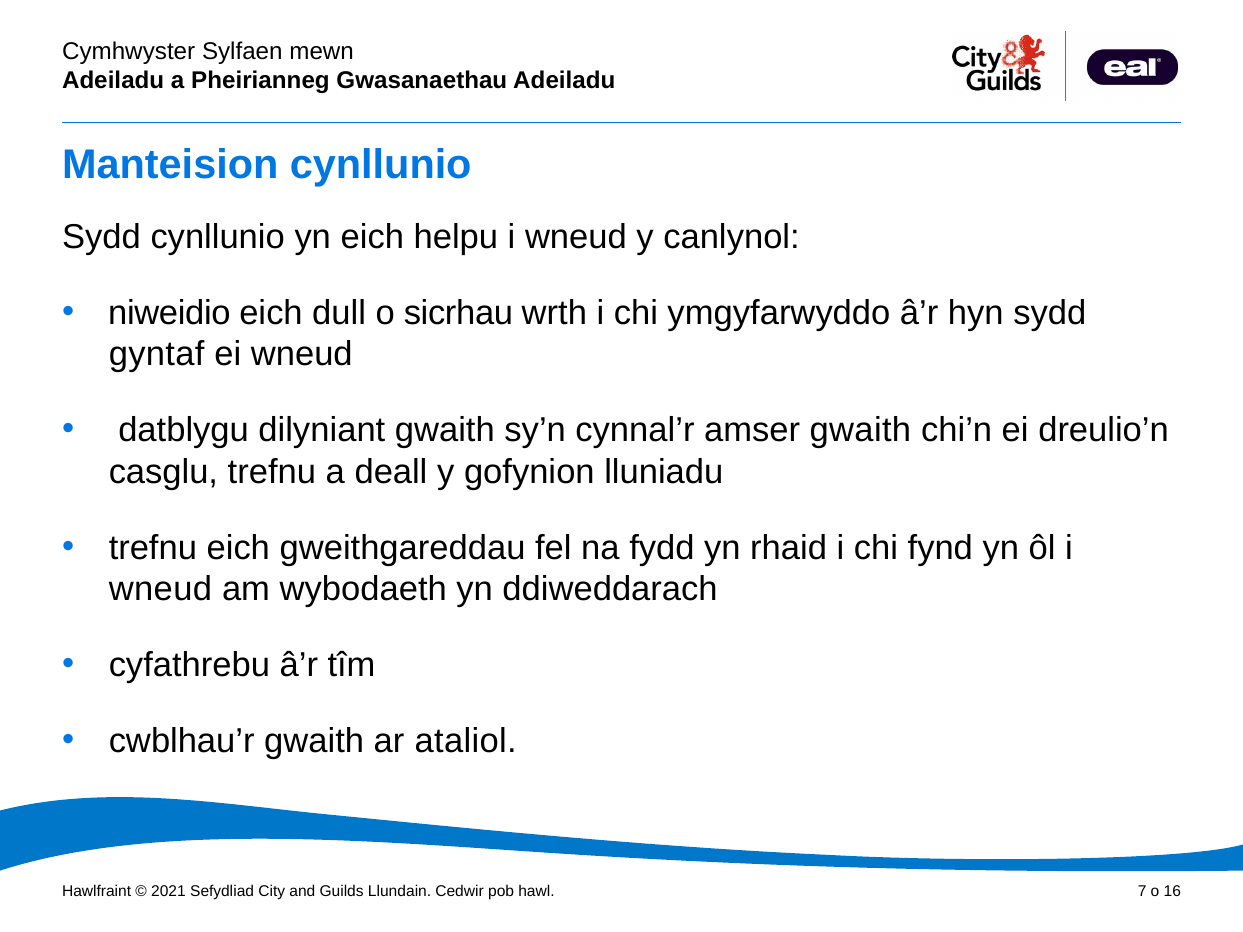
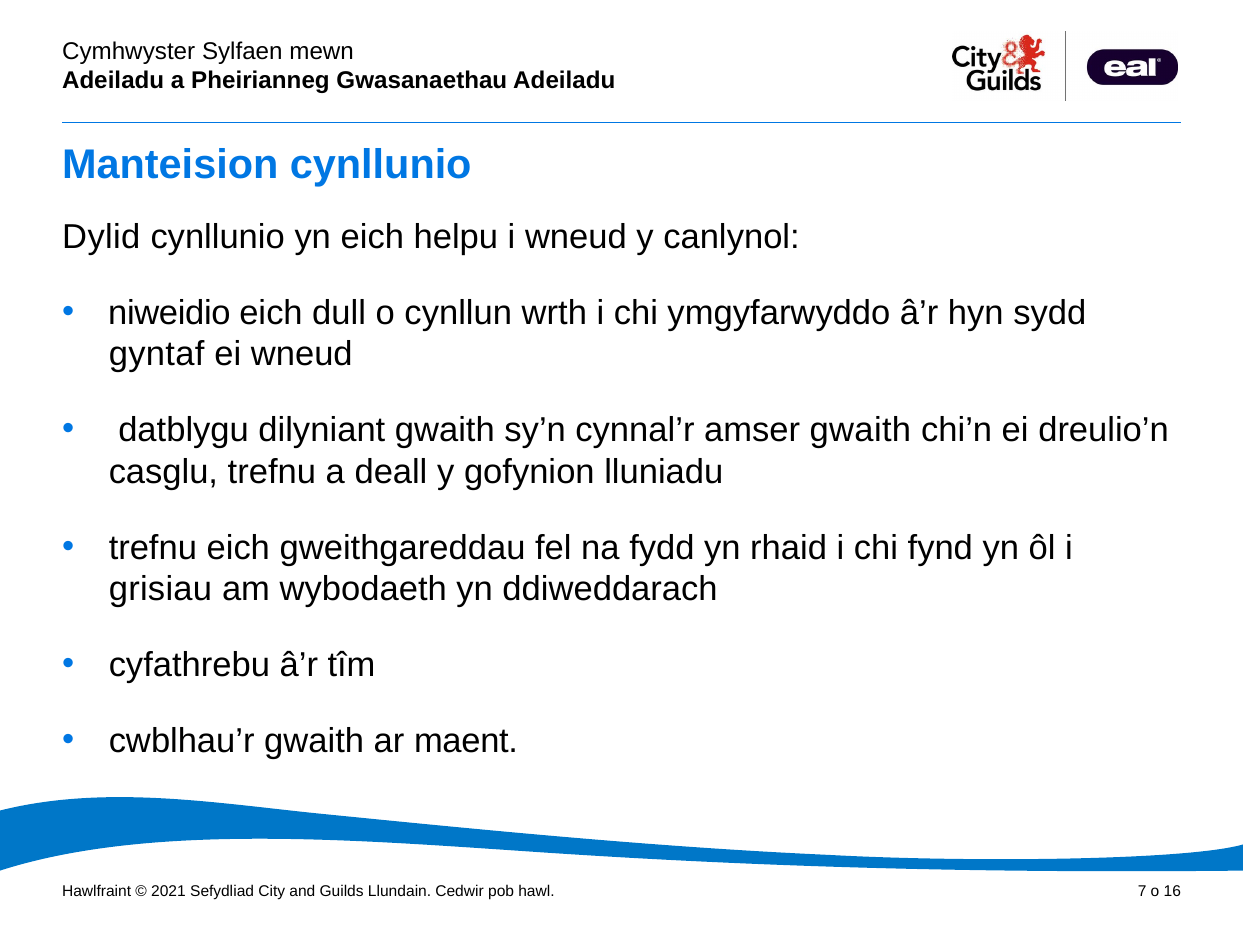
Sydd at (101, 237): Sydd -> Dylid
sicrhau: sicrhau -> cynllun
wneud at (160, 590): wneud -> grisiau
ataliol: ataliol -> maent
